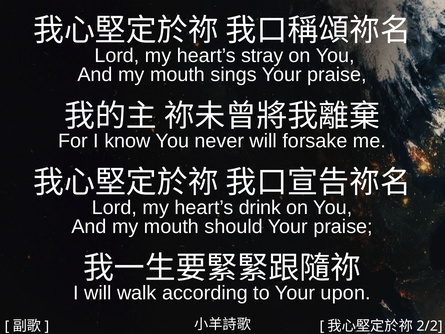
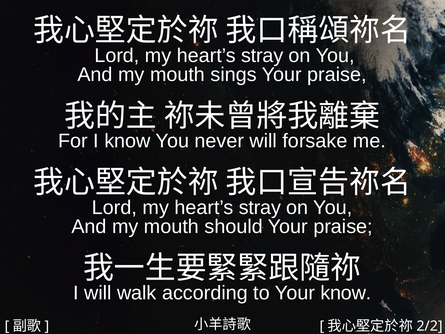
drink at (260, 207): drink -> stray
Your upon: upon -> know
